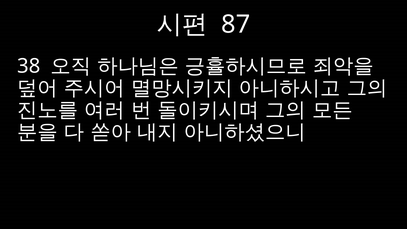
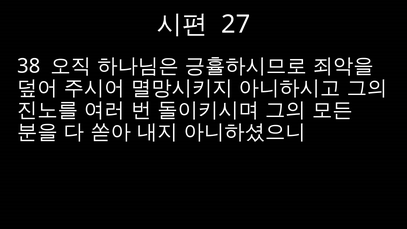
87: 87 -> 27
